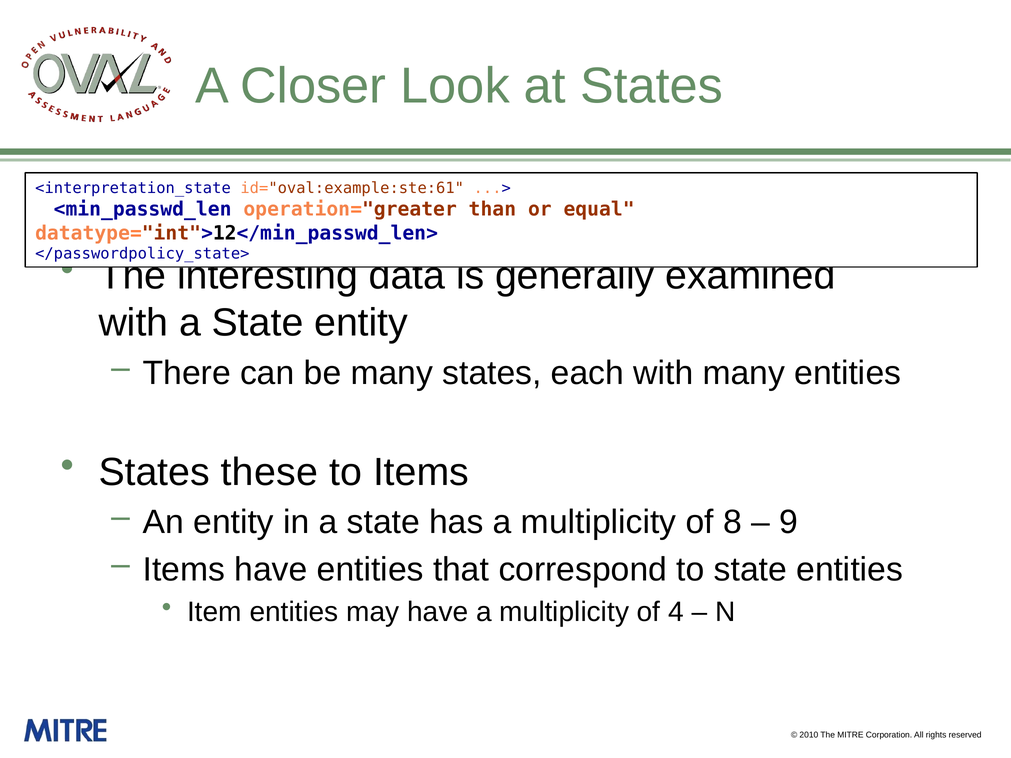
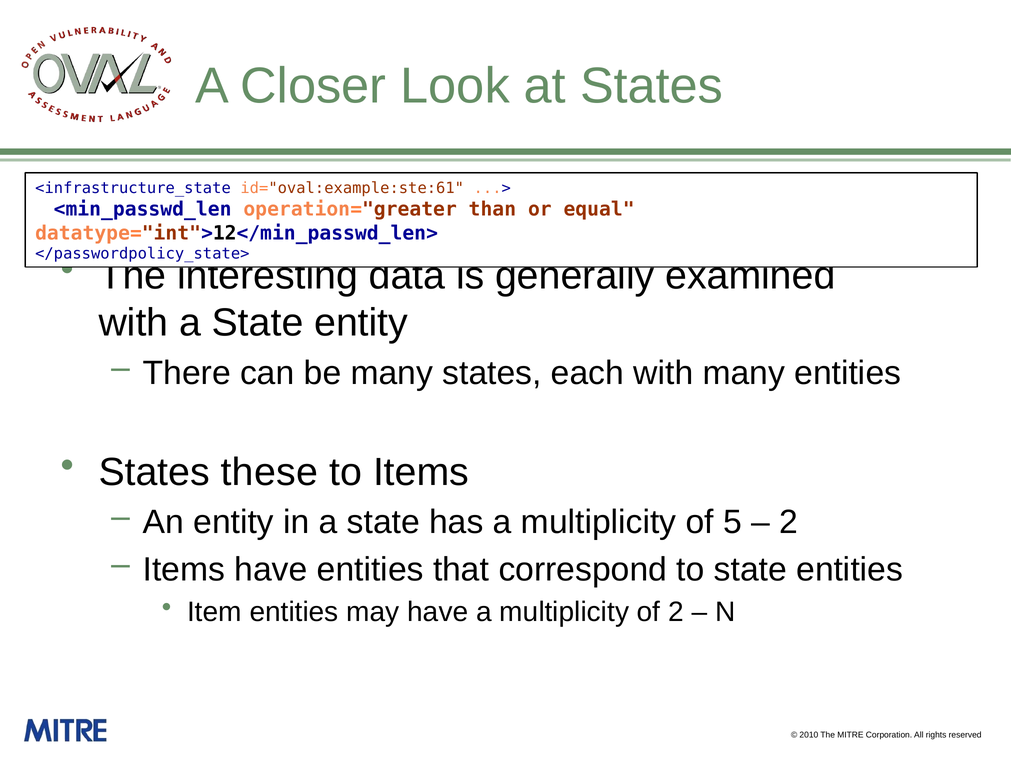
<interpretation_state: <interpretation_state -> <infrastructure_state
8: 8 -> 5
9 at (789, 523): 9 -> 2
of 4: 4 -> 2
